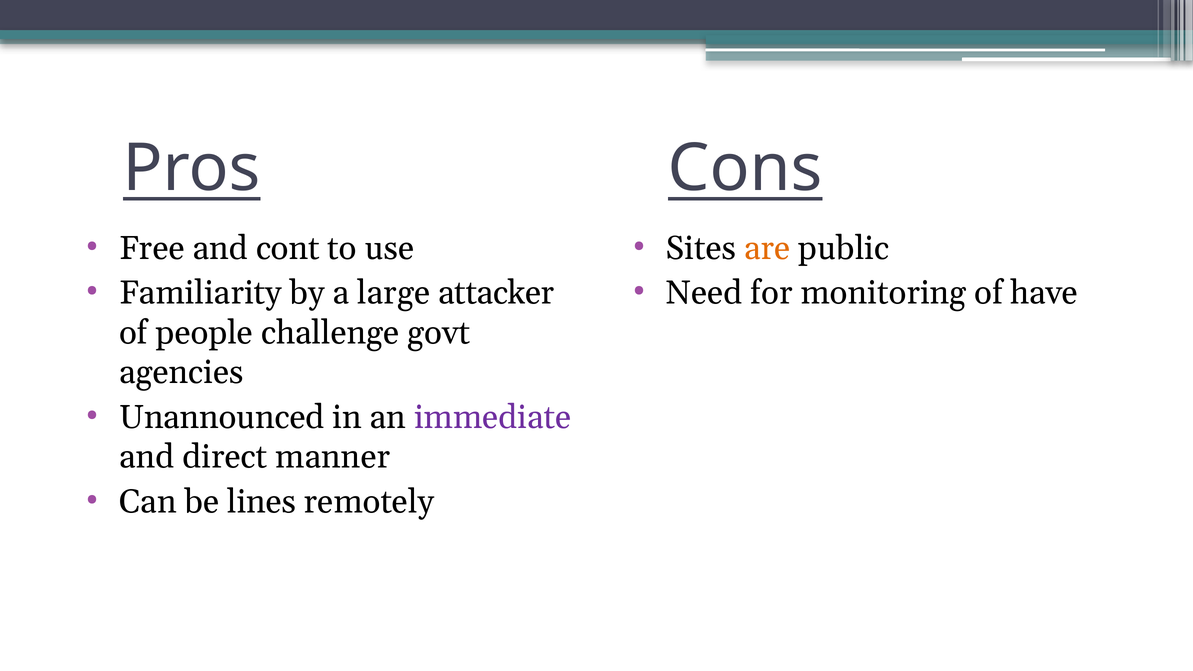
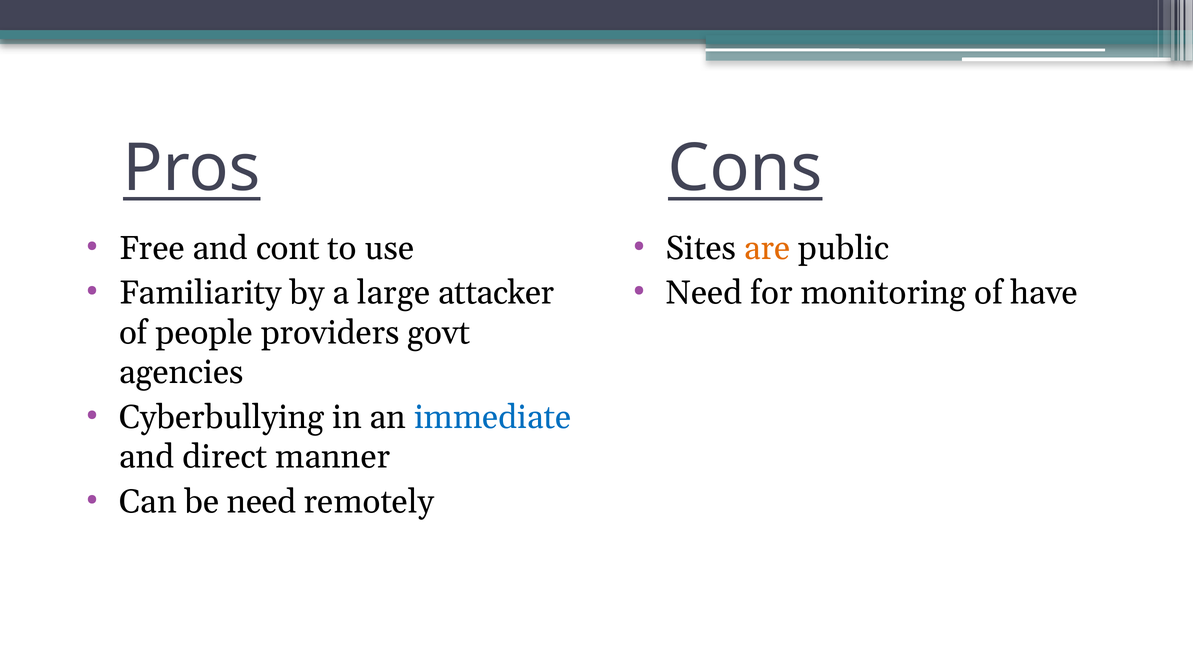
challenge: challenge -> providers
Unannounced: Unannounced -> Cyberbullying
immediate colour: purple -> blue
be lines: lines -> need
